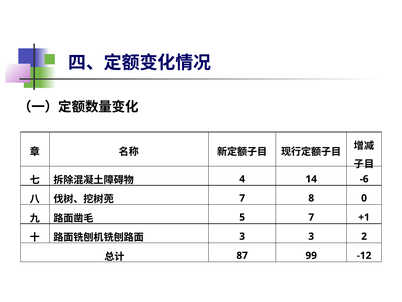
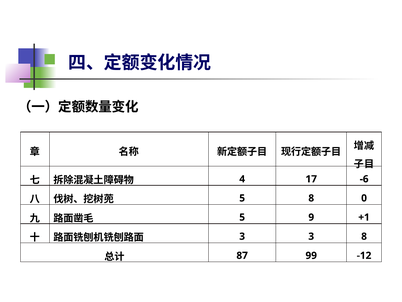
14: 14 -> 17
7 at (242, 198): 7 -> 5
5 7: 7 -> 9
3 2: 2 -> 8
